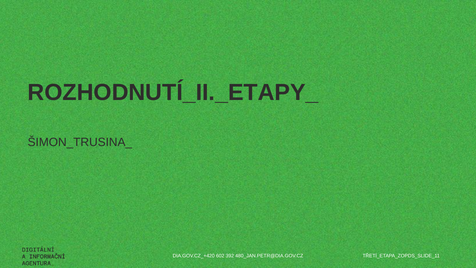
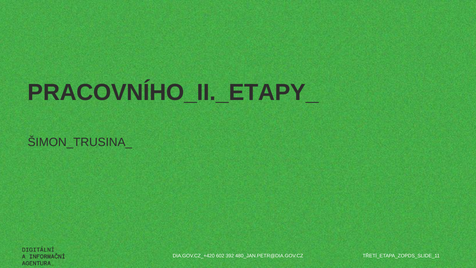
ROZHODNUTÍ_II._ETAPY_: ROZHODNUTÍ_II._ETAPY_ -> PRACOVNÍHO_II._ETAPY_
